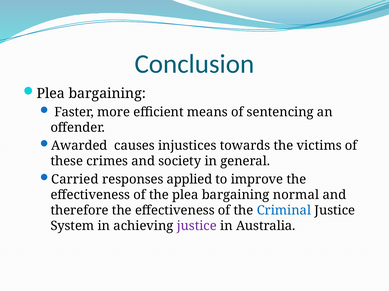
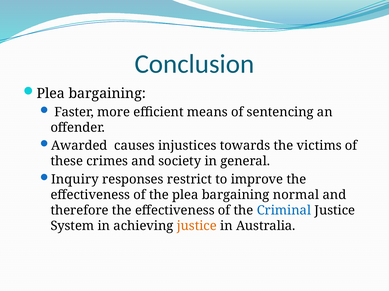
Carried: Carried -> Inquiry
applied: applied -> restrict
justice at (197, 226) colour: purple -> orange
